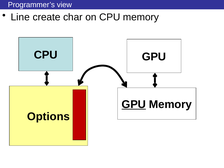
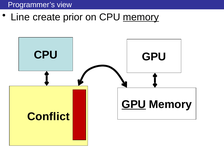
char: char -> prior
memory at (141, 17) underline: none -> present
Options: Options -> Conflict
